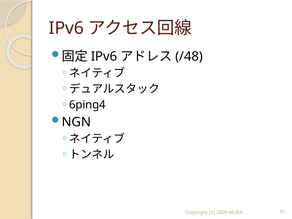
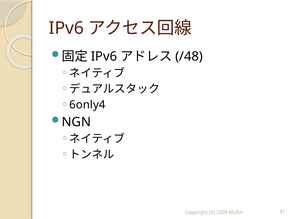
6ping4: 6ping4 -> 6only4
